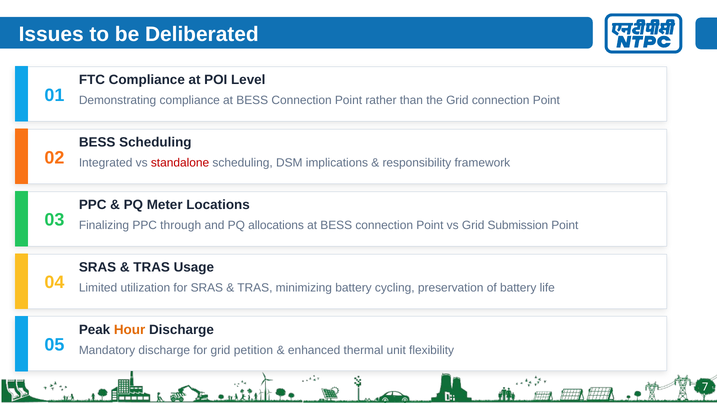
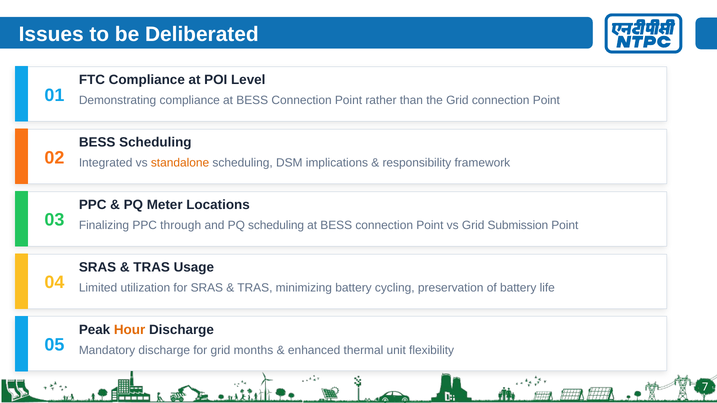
standalone colour: red -> orange
PQ allocations: allocations -> scheduling
petition: petition -> months
